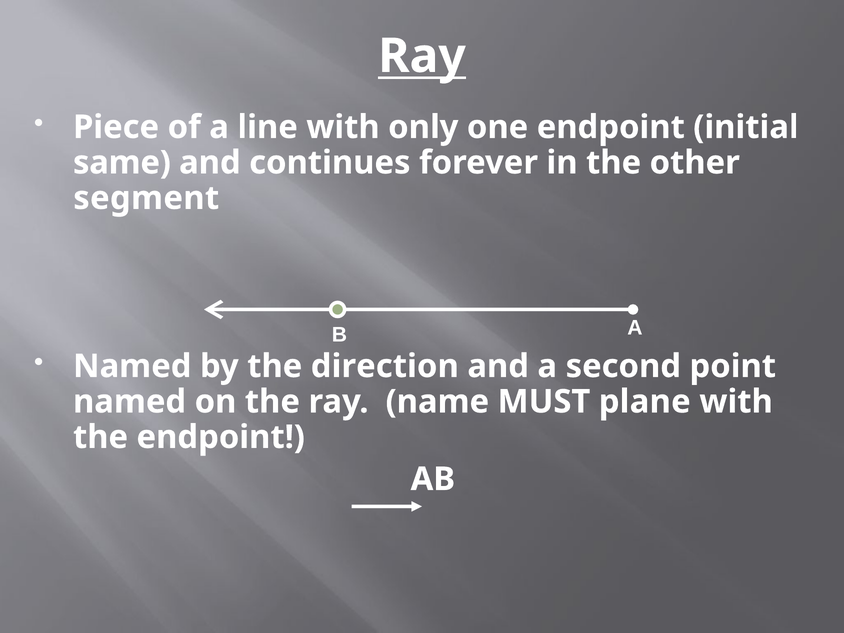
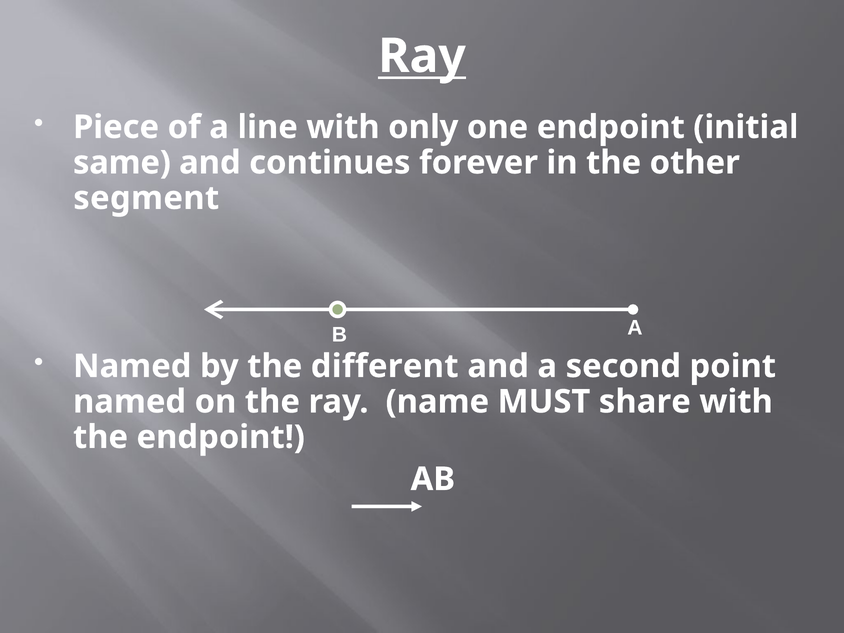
direction: direction -> different
plane: plane -> share
